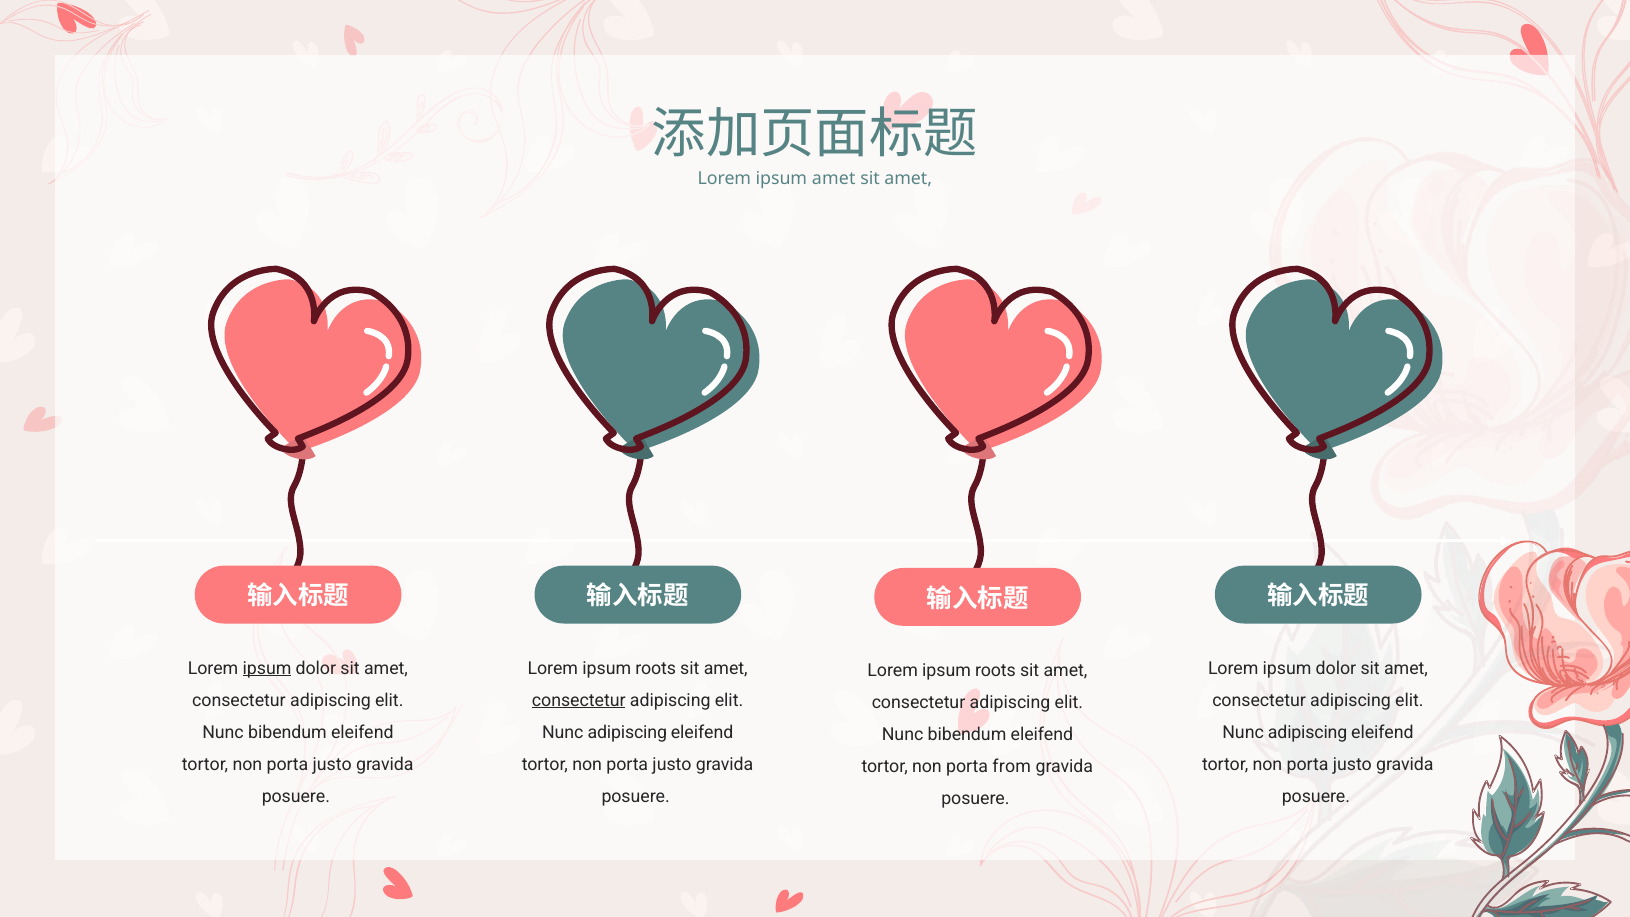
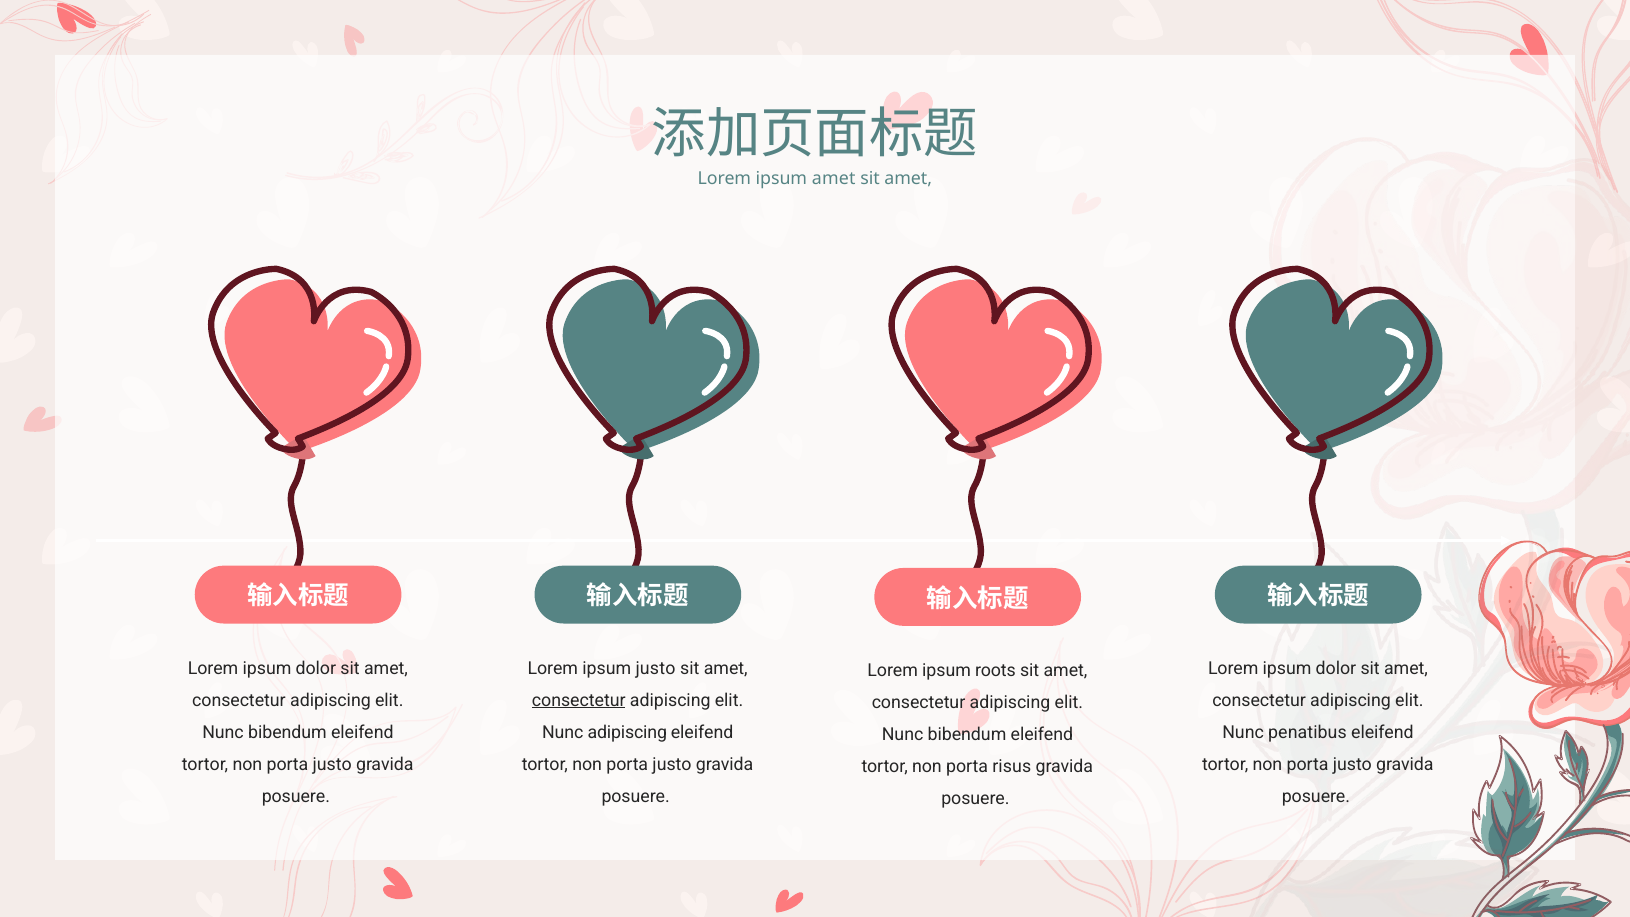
ipsum at (267, 668) underline: present -> none
roots at (656, 668): roots -> justo
adipiscing at (1308, 732): adipiscing -> penatibus
from: from -> risus
